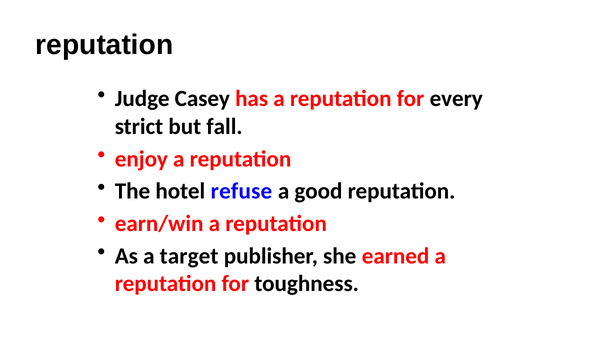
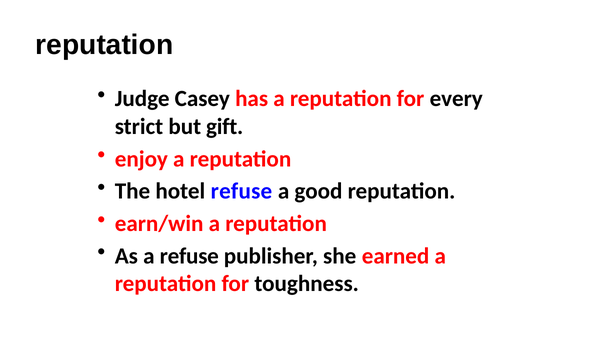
fall: fall -> gift
a target: target -> refuse
